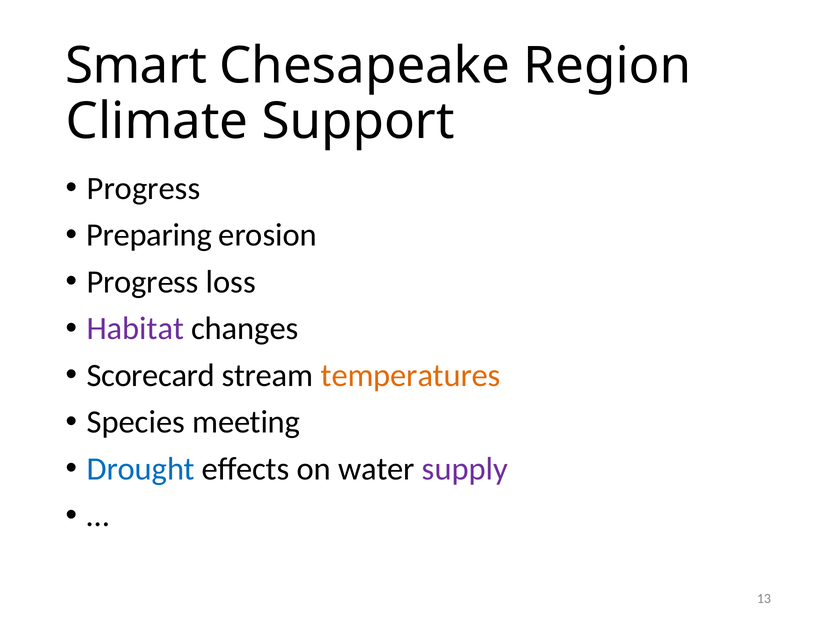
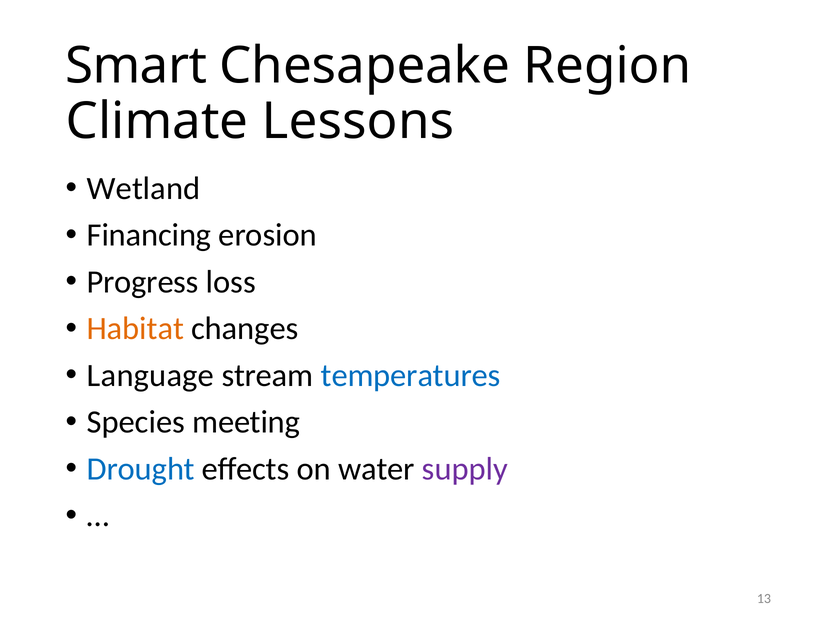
Support: Support -> Lessons
Progress at (144, 189): Progress -> Wetland
Preparing: Preparing -> Financing
Habitat colour: purple -> orange
Scorecard: Scorecard -> Language
temperatures colour: orange -> blue
